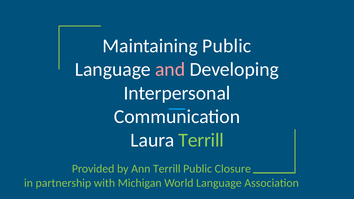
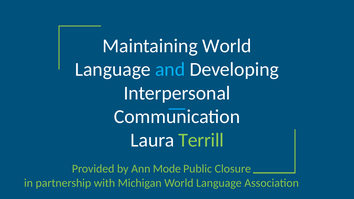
Maintaining Public: Public -> World
and colour: pink -> light blue
Ann Terrill: Terrill -> Mode
